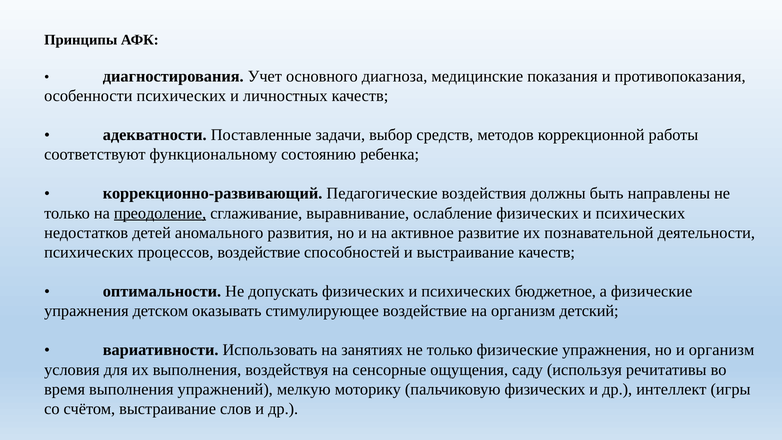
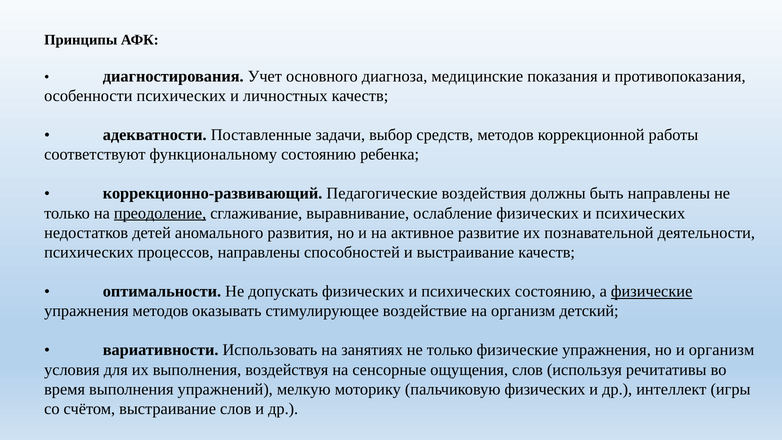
процессов воздействие: воздействие -> направлены
психических бюджетное: бюджетное -> состоянию
физические at (652, 291) underline: none -> present
упражнения детском: детском -> методов
ощущения саду: саду -> слов
